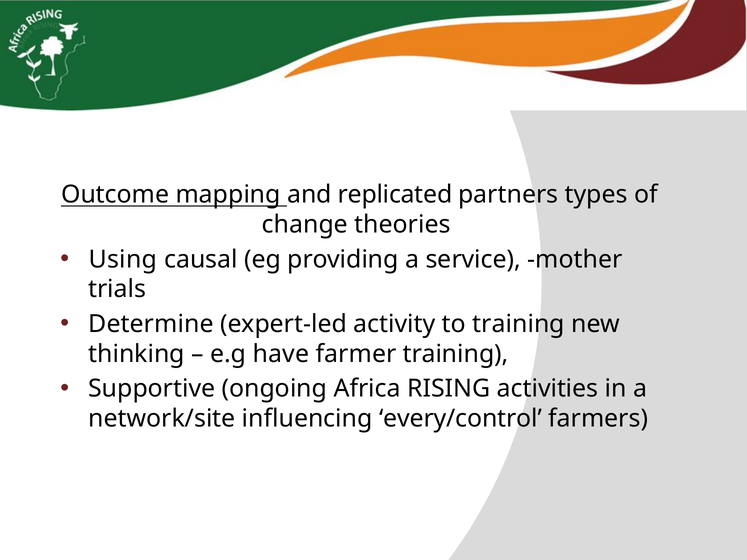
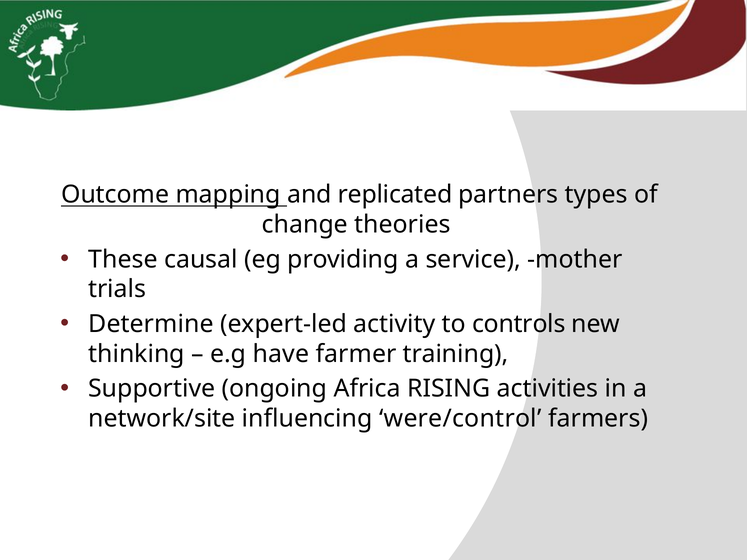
Using: Using -> These
to training: training -> controls
every/control: every/control -> were/control
